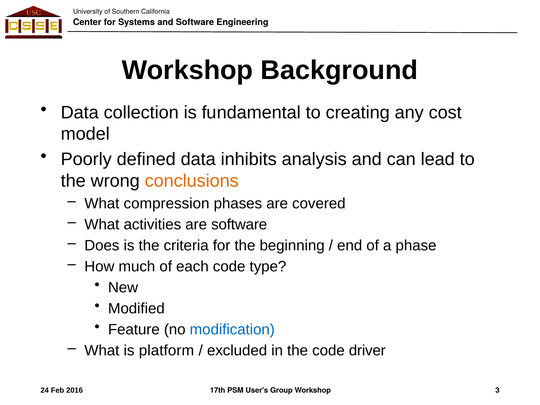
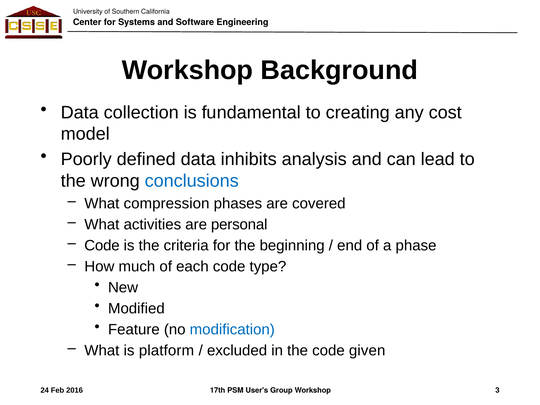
conclusions colour: orange -> blue
are software: software -> personal
Does at (102, 245): Does -> Code
driver: driver -> given
